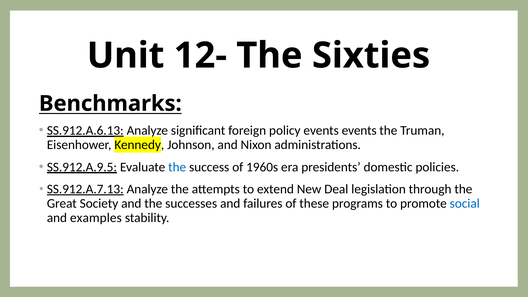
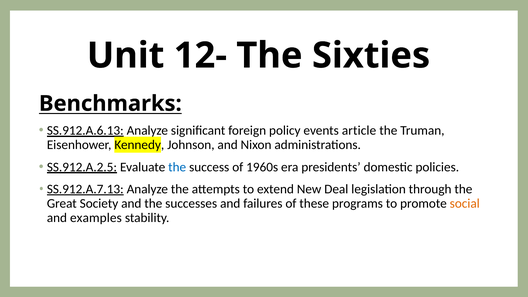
events events: events -> article
SS.912.A.9.5: SS.912.A.9.5 -> SS.912.A.2.5
social colour: blue -> orange
